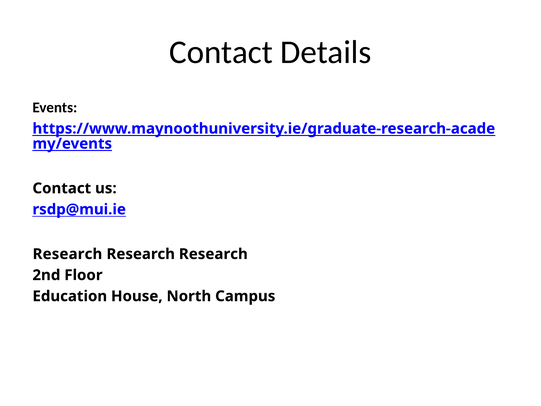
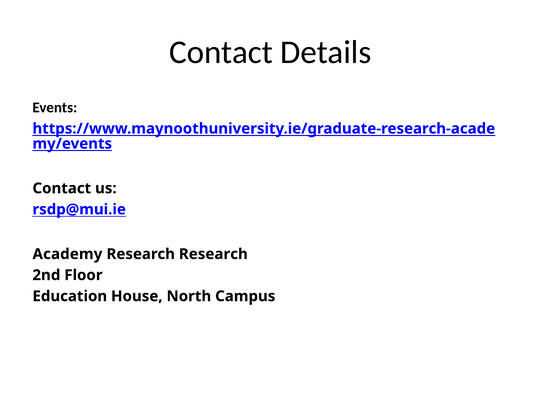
Research at (67, 254): Research -> Academy
